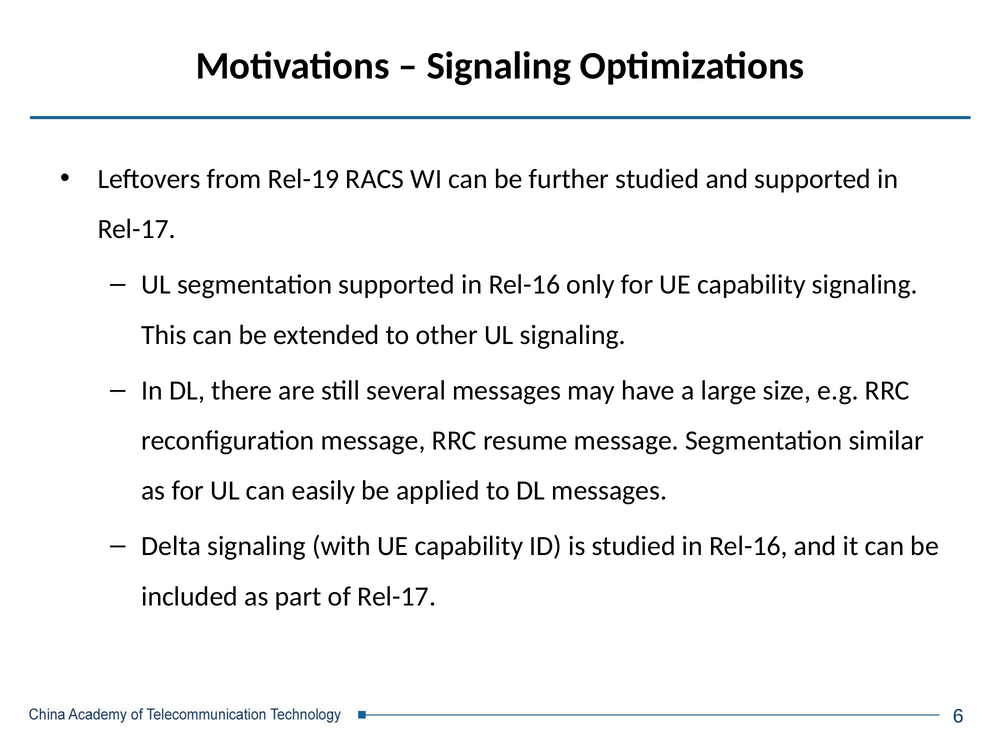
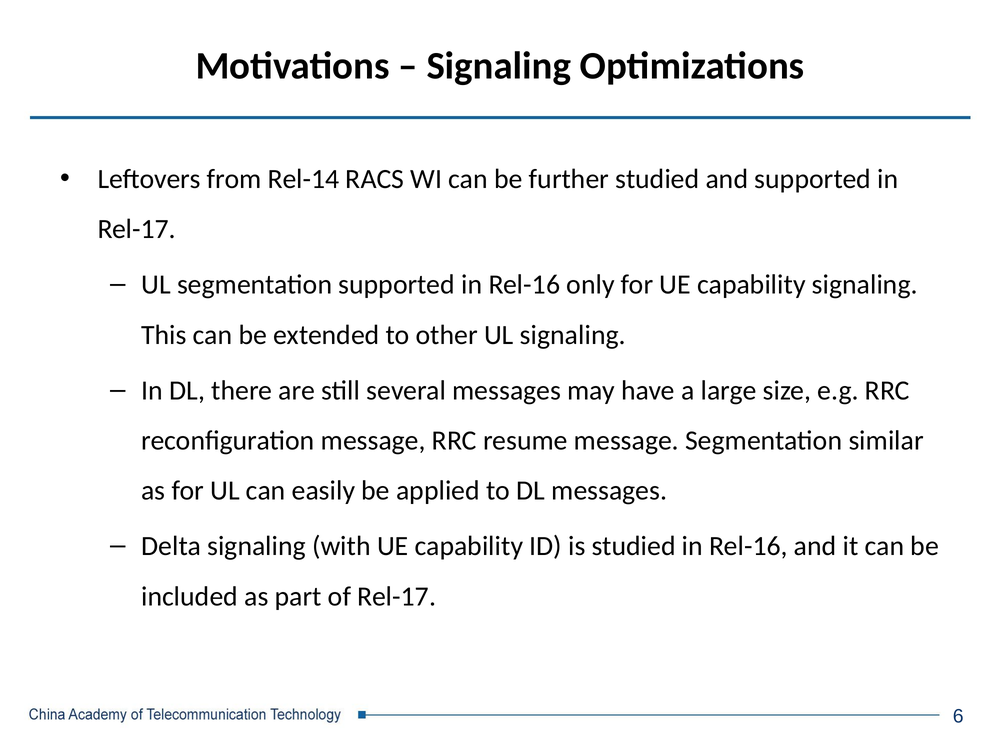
Rel-19: Rel-19 -> Rel-14
